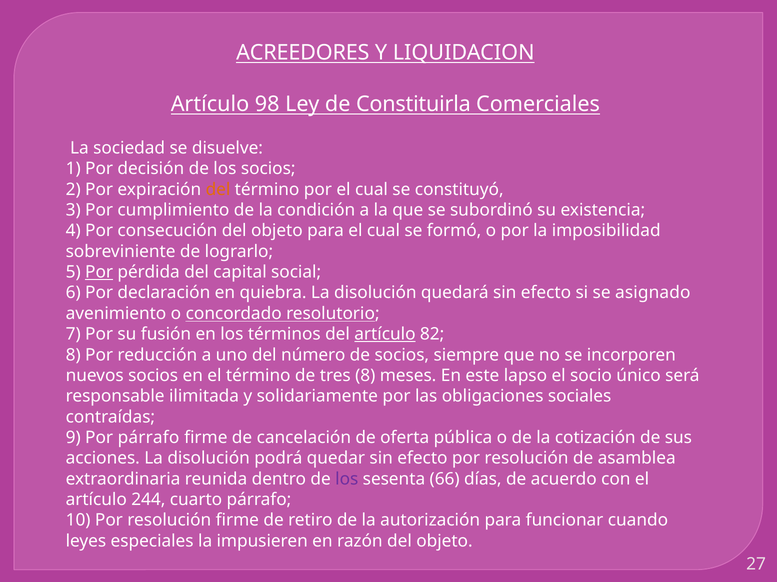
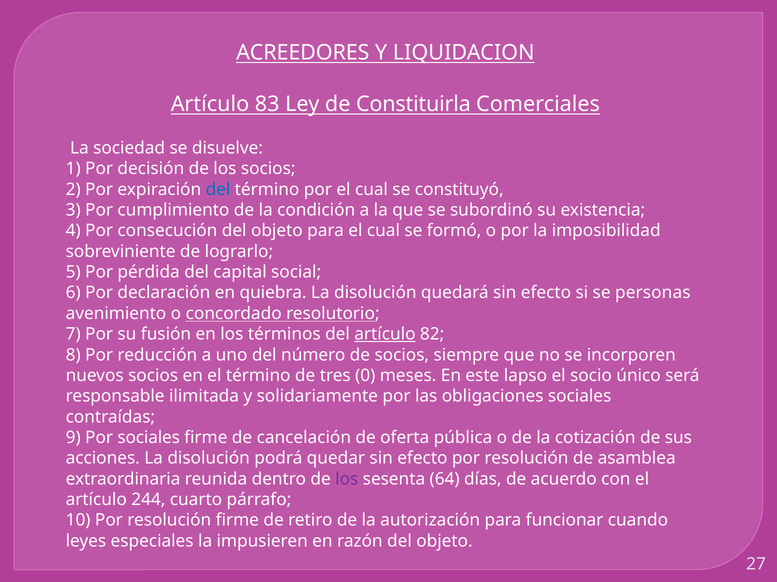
98: 98 -> 83
del at (218, 190) colour: orange -> blue
Por at (99, 272) underline: present -> none
asignado: asignado -> personas
tres 8: 8 -> 0
Por párrafo: párrafo -> sociales
66: 66 -> 64
